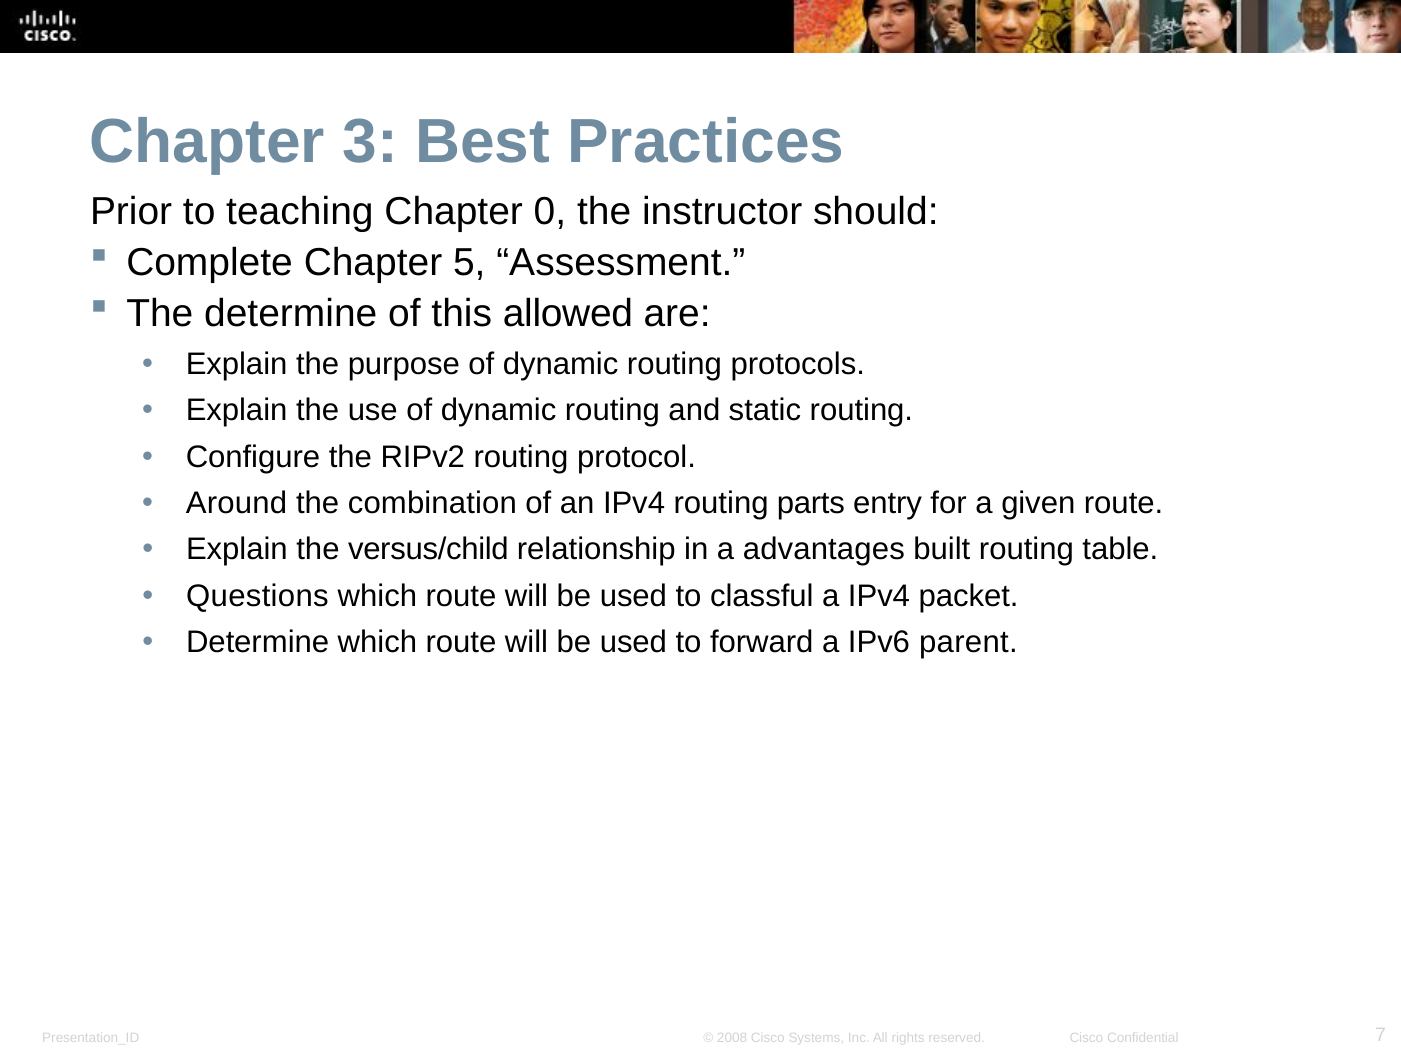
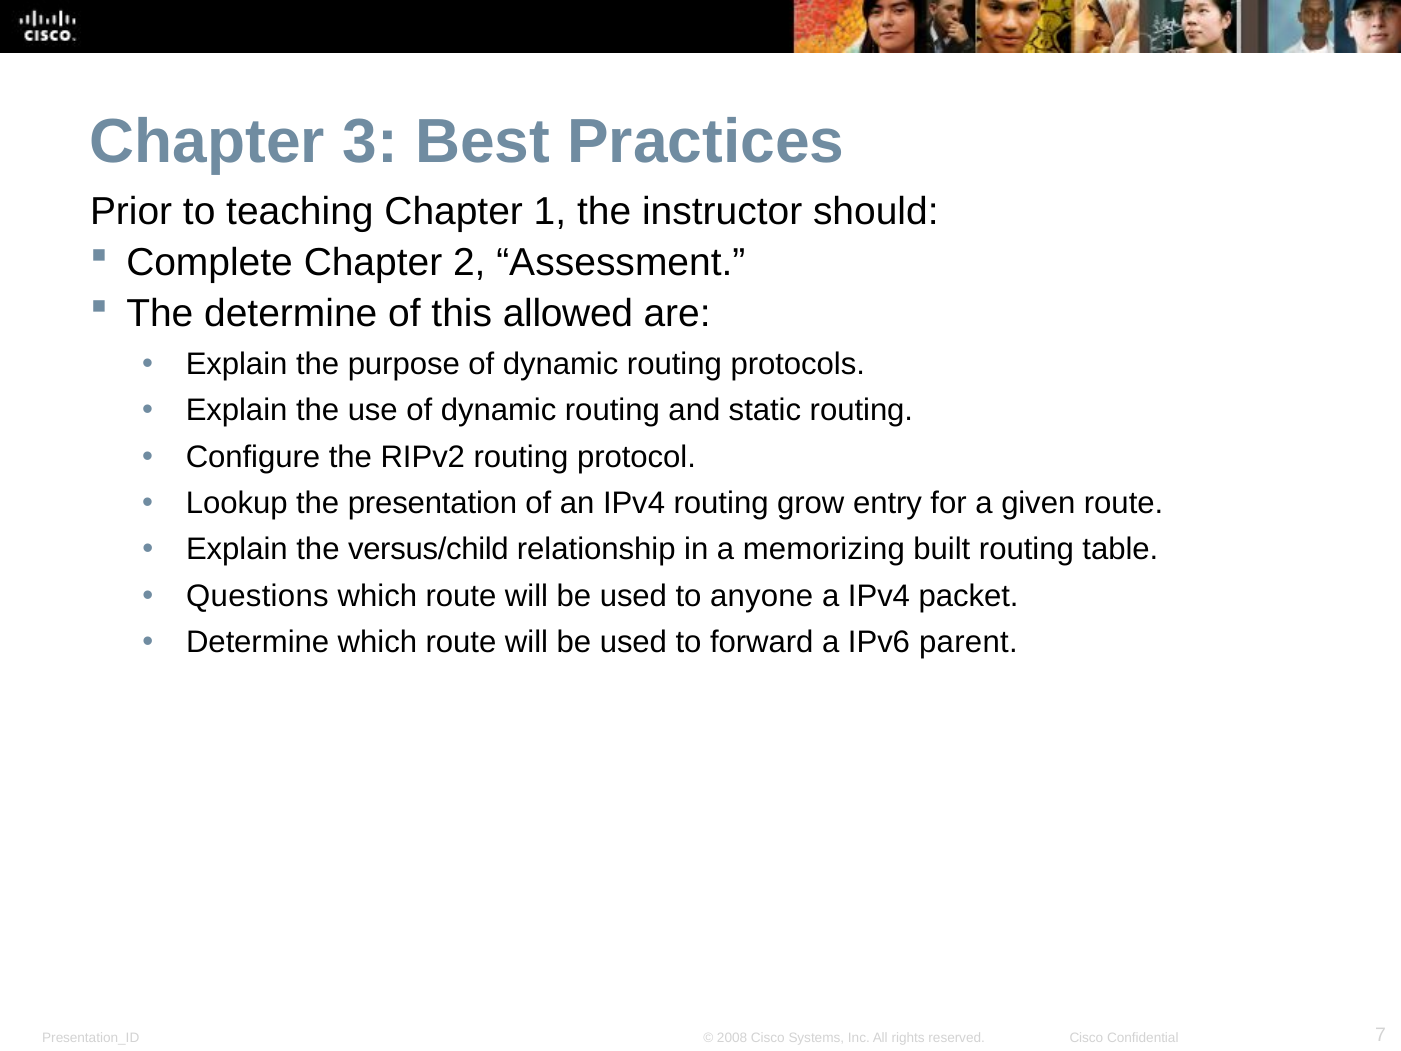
0: 0 -> 1
5: 5 -> 2
Around: Around -> Lookup
combination: combination -> presentation
parts: parts -> grow
advantages: advantages -> memorizing
classful: classful -> anyone
